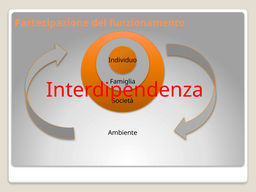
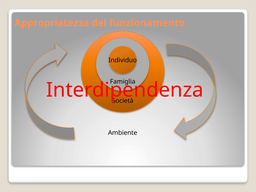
Partecipazione: Partecipazione -> Appropriatezza
